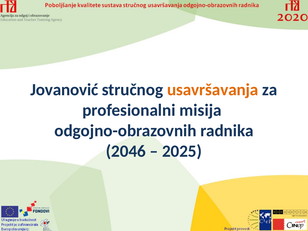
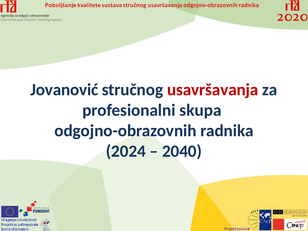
usavršavanja colour: orange -> red
misija: misija -> skupa
2046: 2046 -> 2024
2025: 2025 -> 2040
